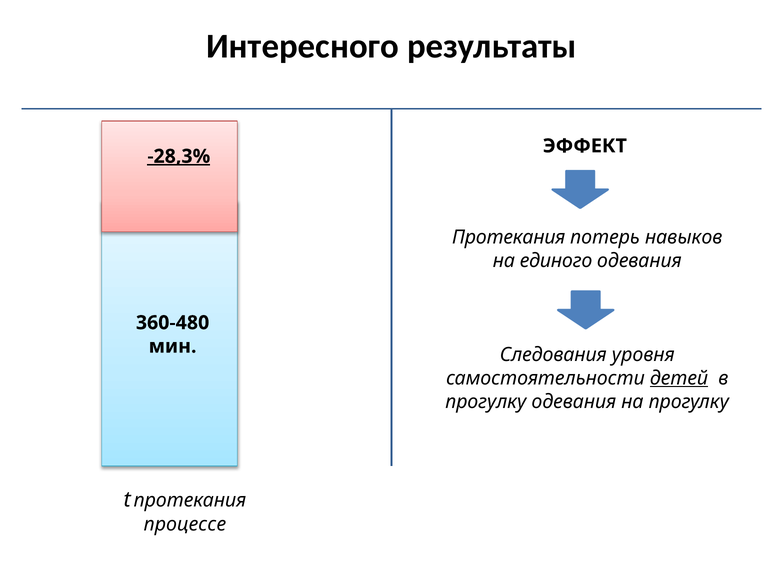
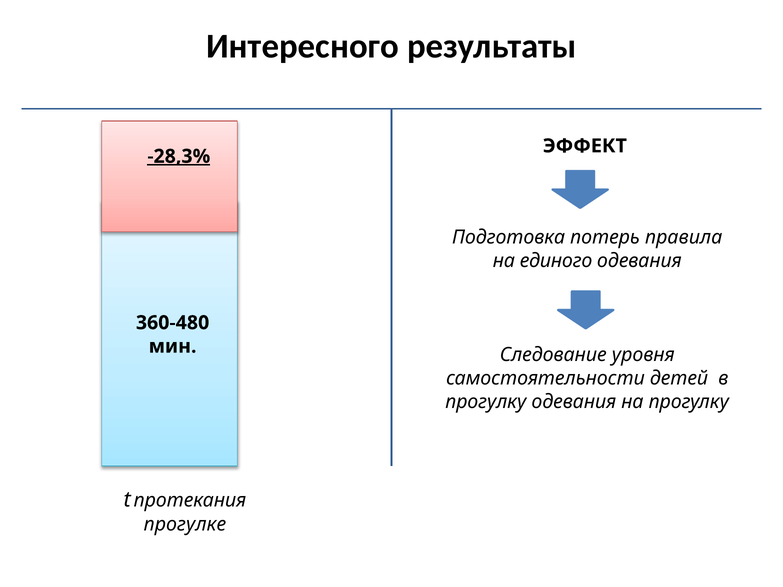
Протекания at (509, 237): Протекания -> Подготовка
навыков: навыков -> правила
Следования: Следования -> Следование
детей underline: present -> none
процессе: процессе -> прогулке
